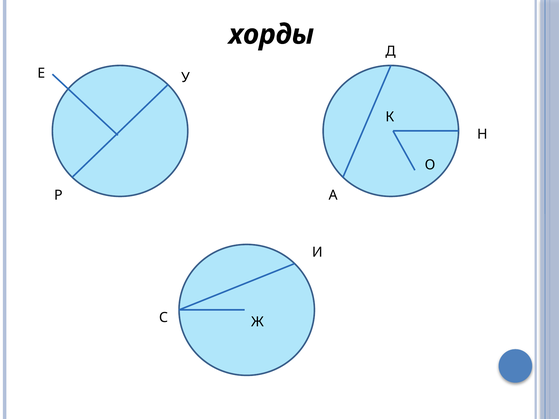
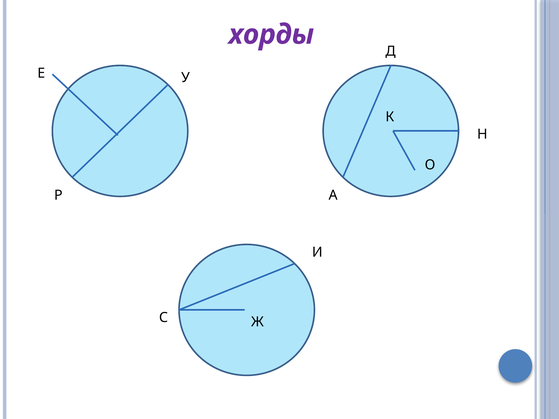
хорды colour: black -> purple
